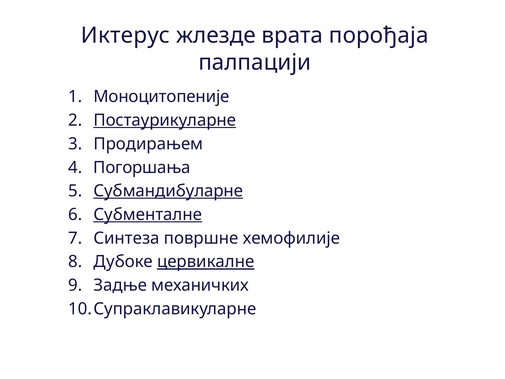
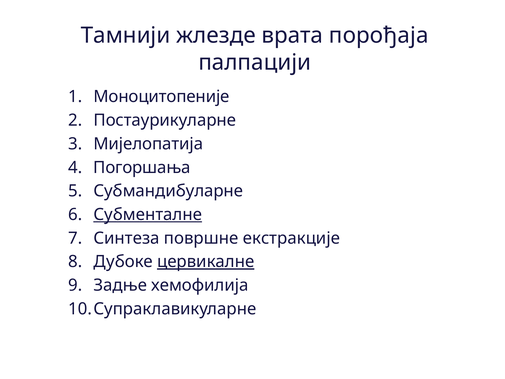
Иктерус: Иктерус -> Тамнији
Постаурикуларне underline: present -> none
Продирањем: Продирањем -> Мијелопатија
Субмандибуларне underline: present -> none
хемофилије: хемофилије -> екстракције
механичких: механичких -> хемофилија
